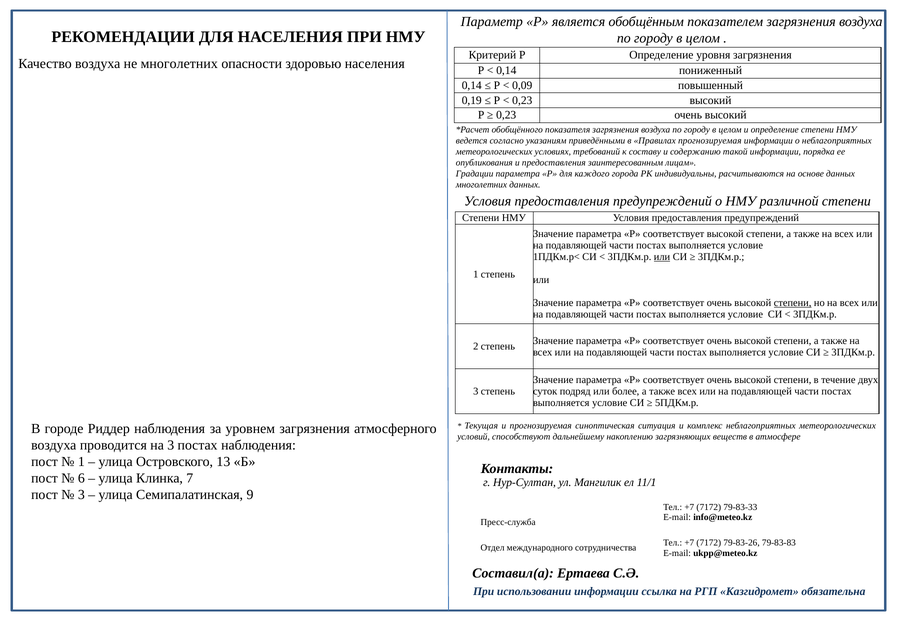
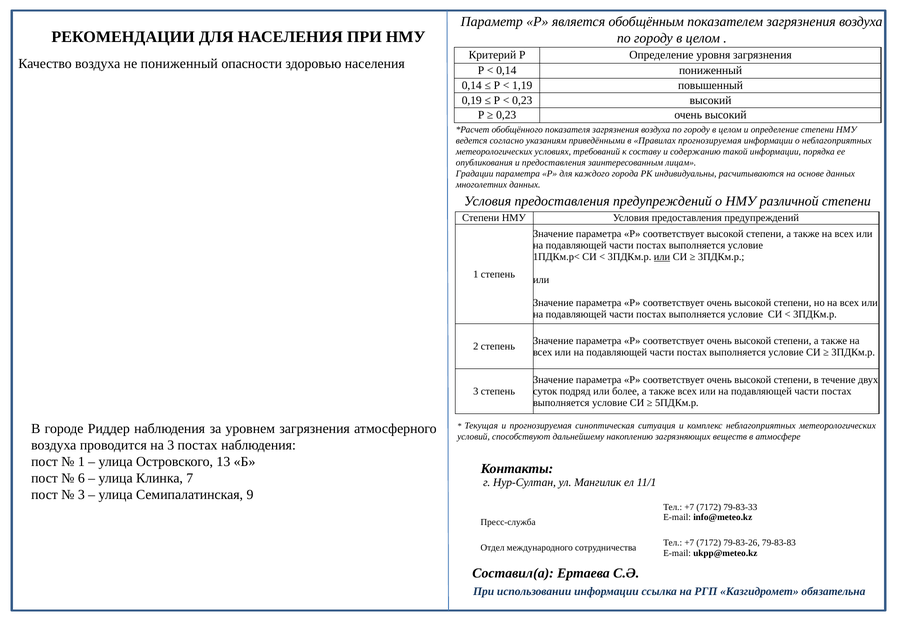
не многолетних: многолетних -> пониженный
0,09: 0,09 -> 1,19
степени at (793, 303) underline: present -> none
